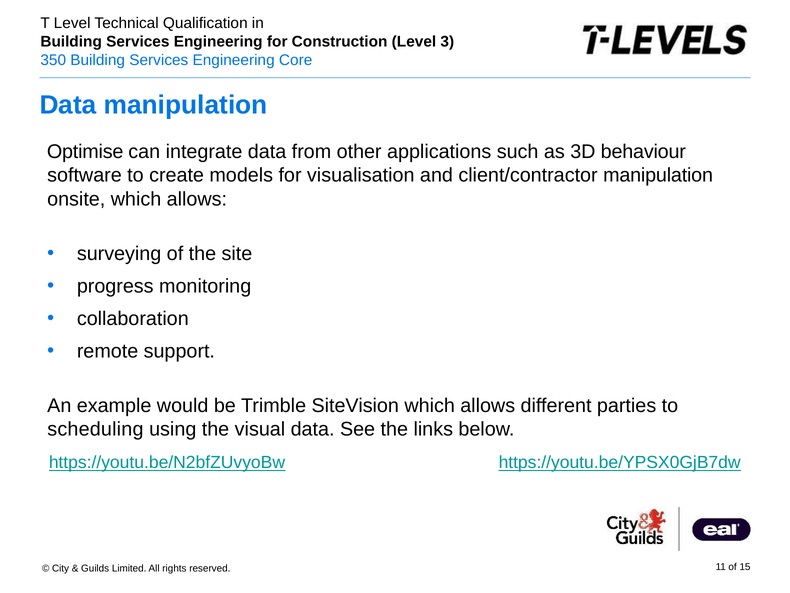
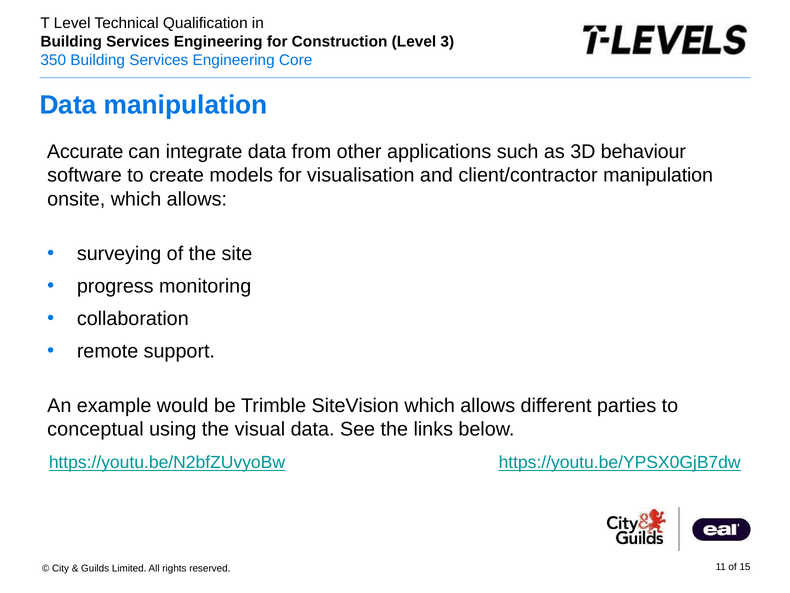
Optimise: Optimise -> Accurate
scheduling: scheduling -> conceptual
